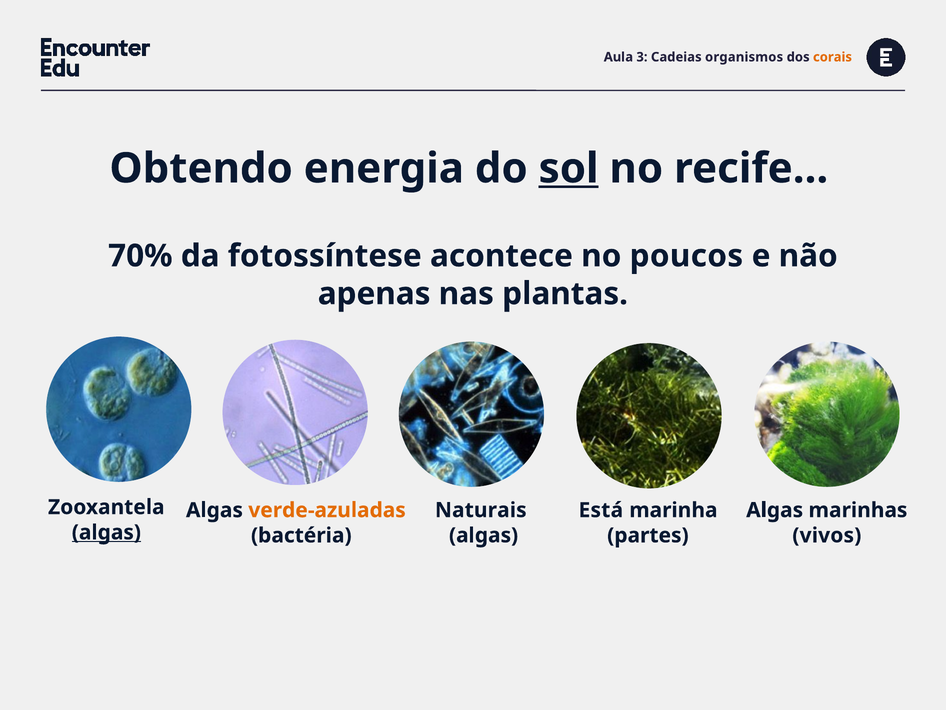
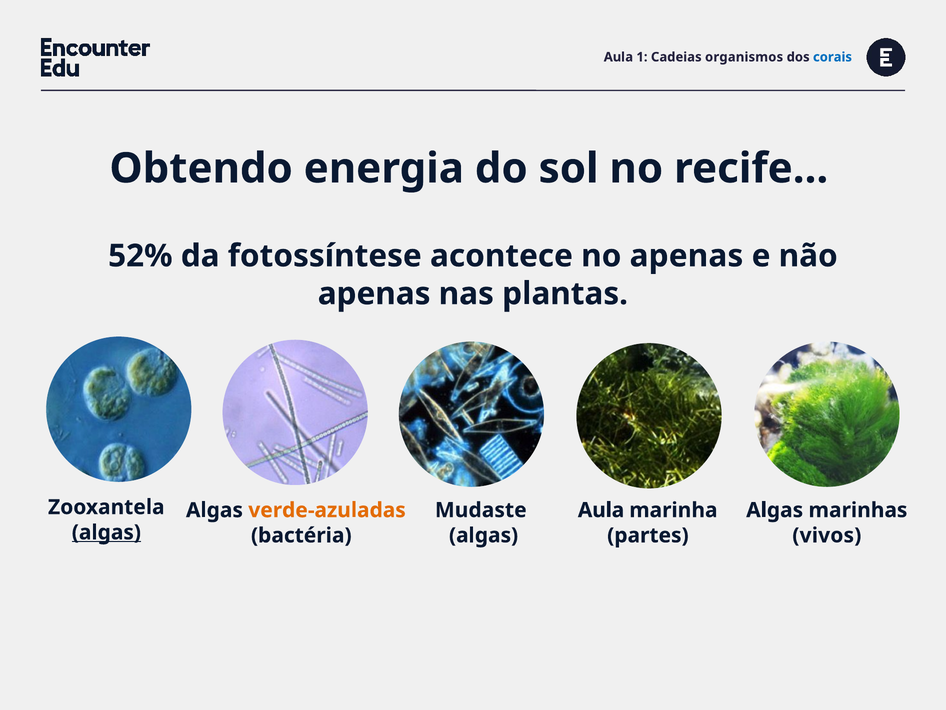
3: 3 -> 1
corais colour: orange -> blue
sol underline: present -> none
70%: 70% -> 52%
no poucos: poucos -> apenas
Naturais: Naturais -> Mudaste
Está at (601, 510): Está -> Aula
